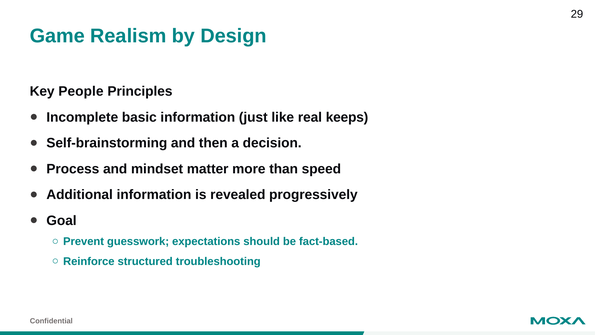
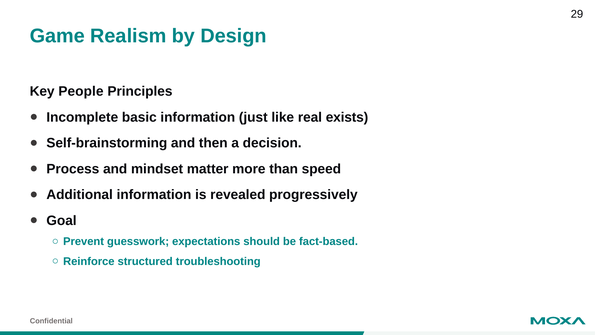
keeps: keeps -> exists
